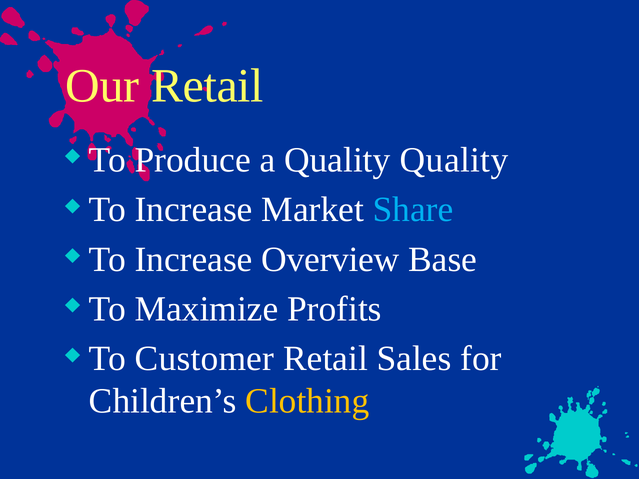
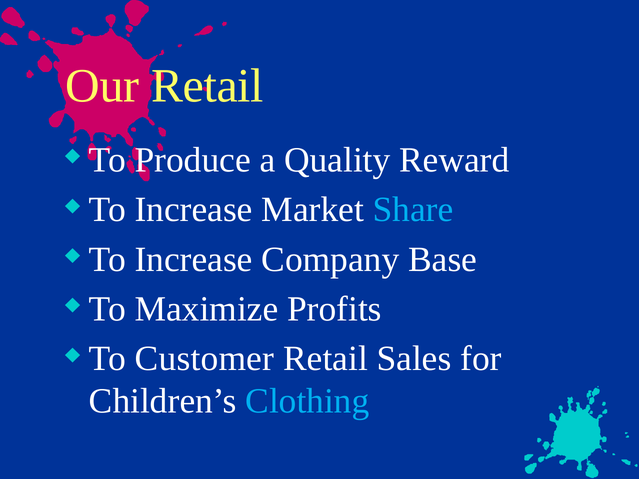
Quality Quality: Quality -> Reward
Overview: Overview -> Company
Clothing colour: yellow -> light blue
